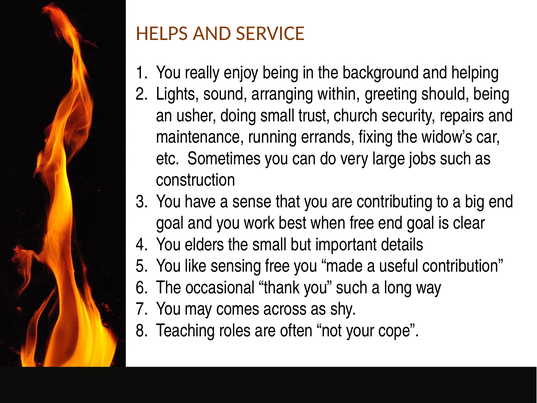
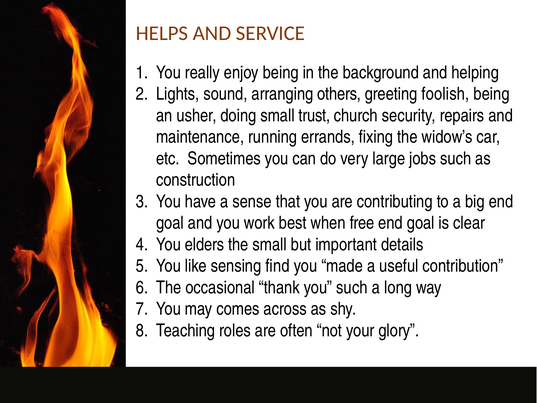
within: within -> others
should: should -> foolish
sensing free: free -> find
cope: cope -> glory
